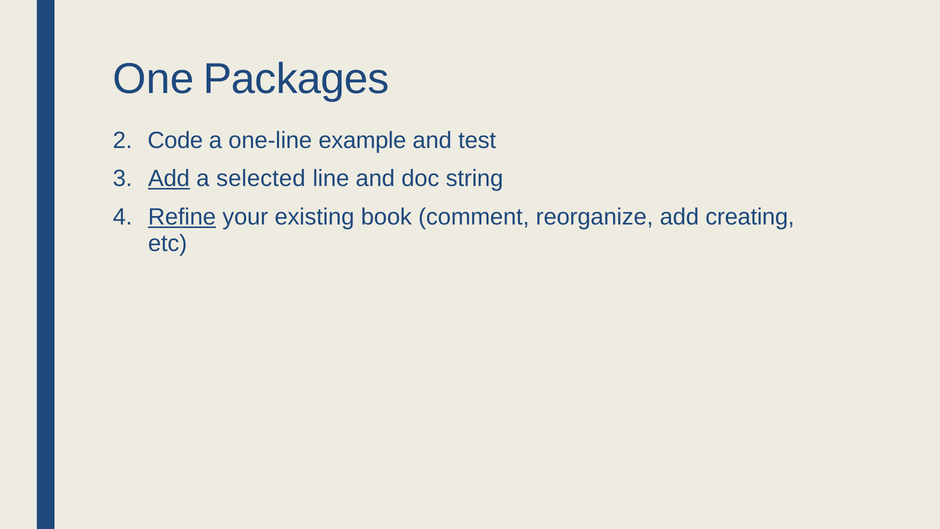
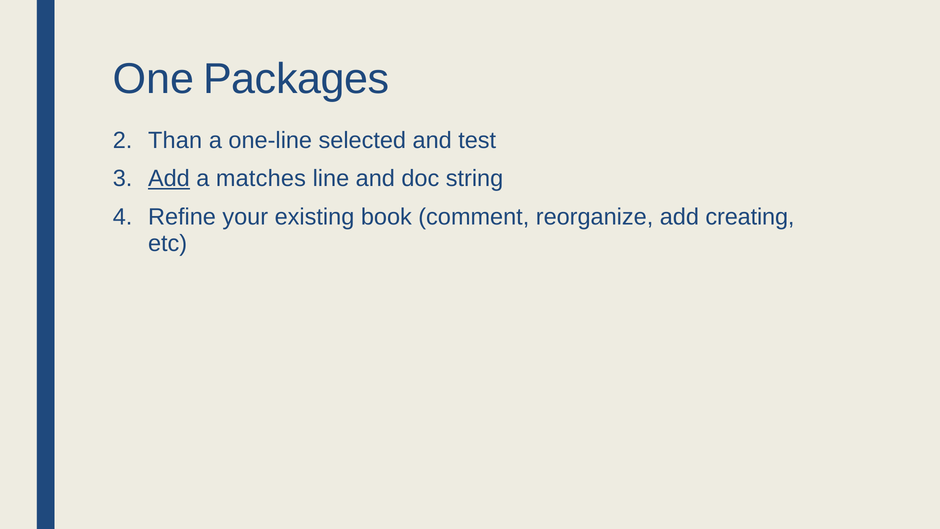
Code: Code -> Than
example: example -> selected
selected: selected -> matches
Refine underline: present -> none
